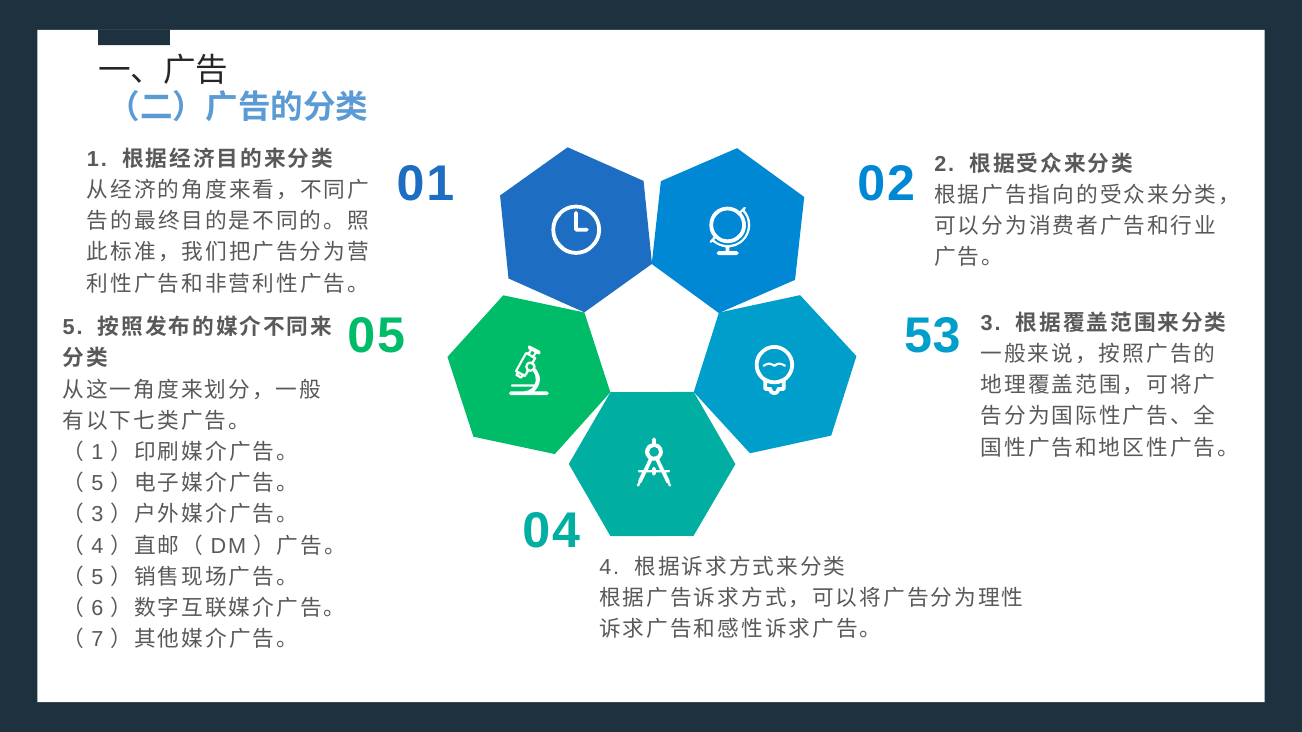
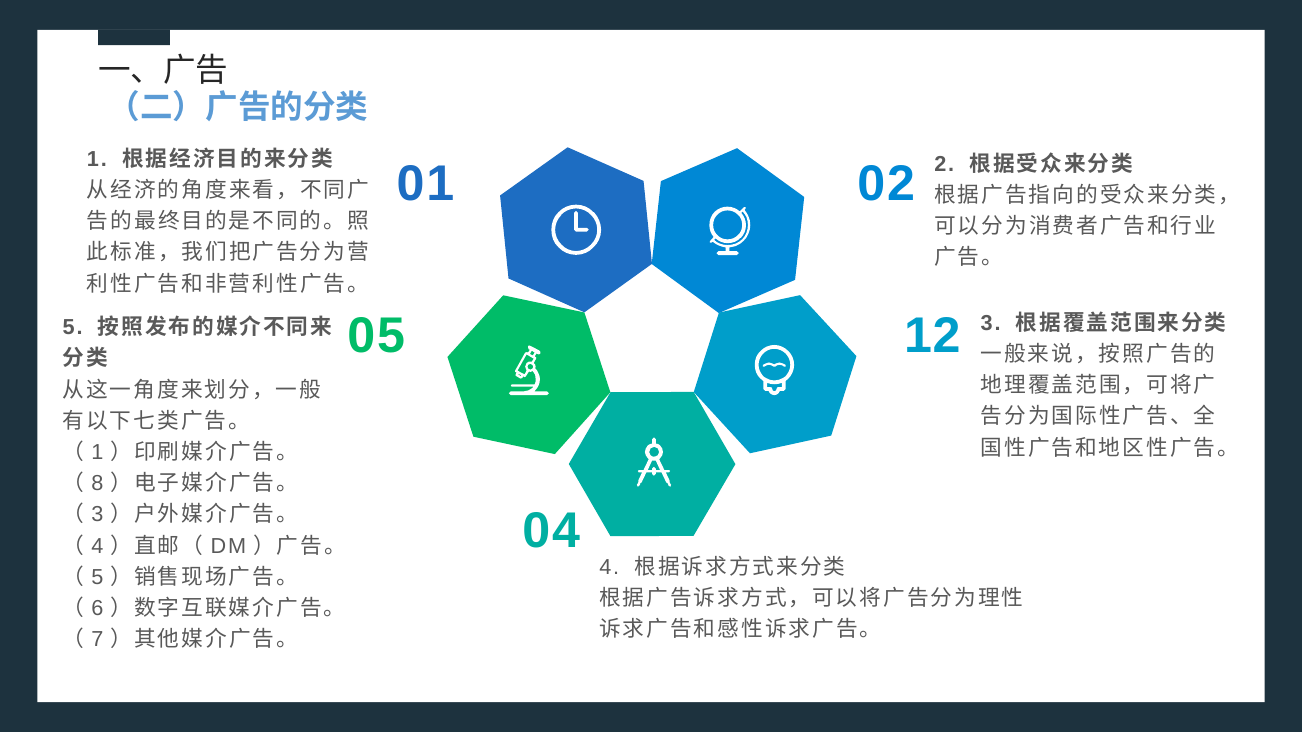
53: 53 -> 12
5 at (98, 484): 5 -> 8
